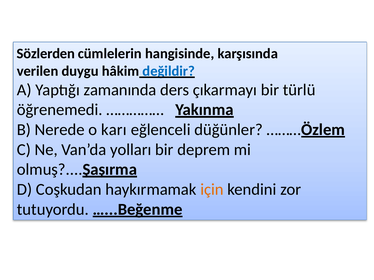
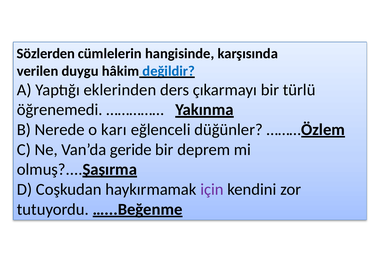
zamanında: zamanında -> eklerinden
yolları: yolları -> geride
için colour: orange -> purple
